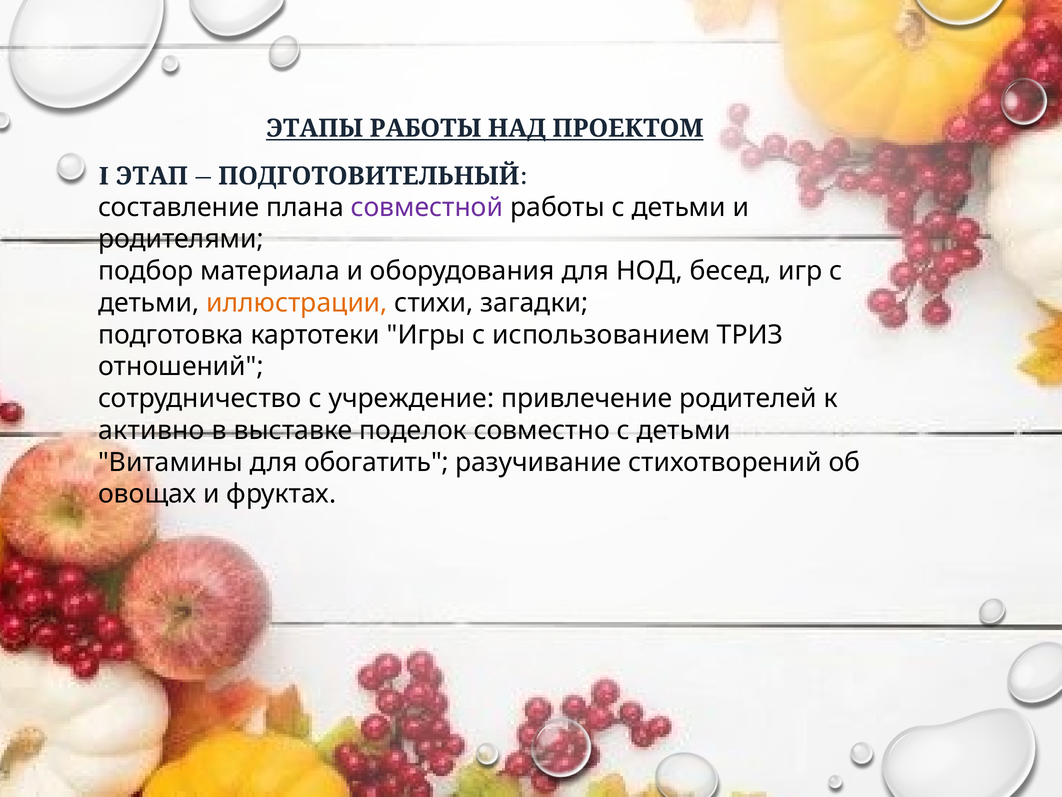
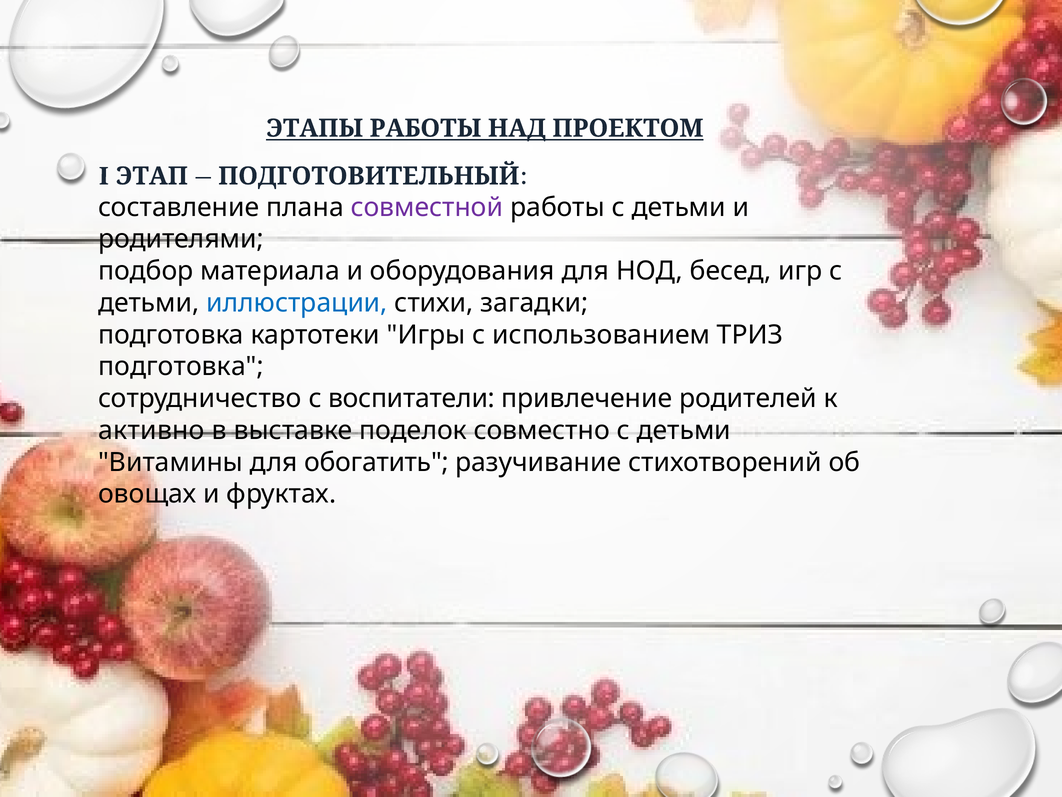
иллюстрации colour: orange -> blue
отношений at (181, 366): отношений -> подготовка
учреждение: учреждение -> воспитатели
